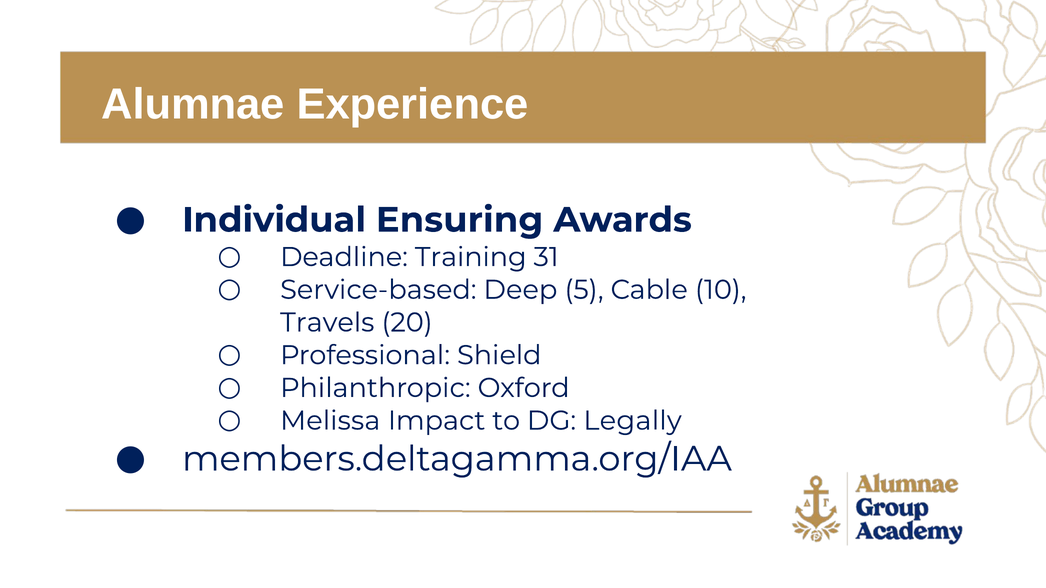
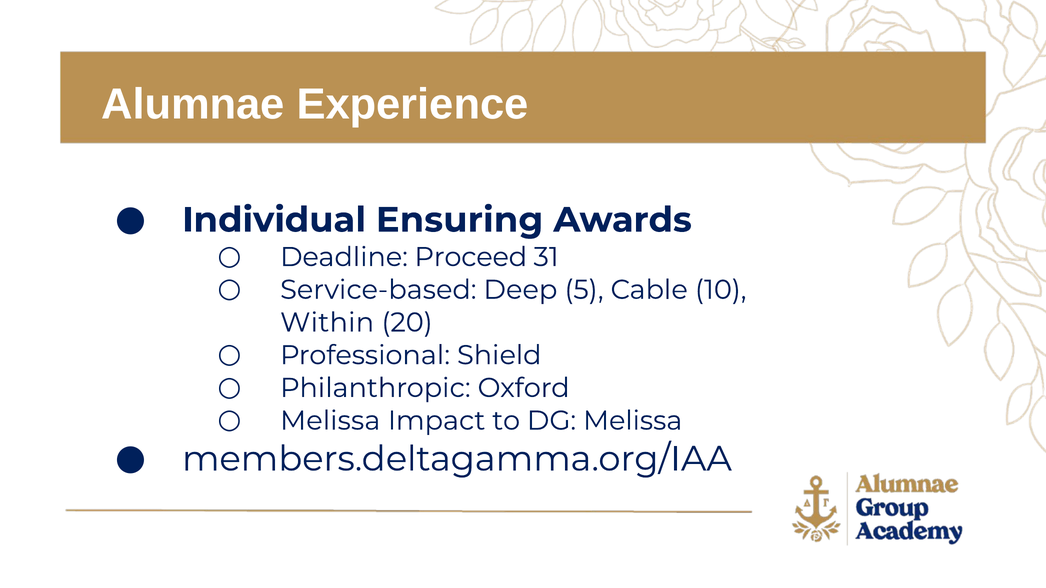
Training: Training -> Proceed
Travels: Travels -> Within
DG Legally: Legally -> Melissa
